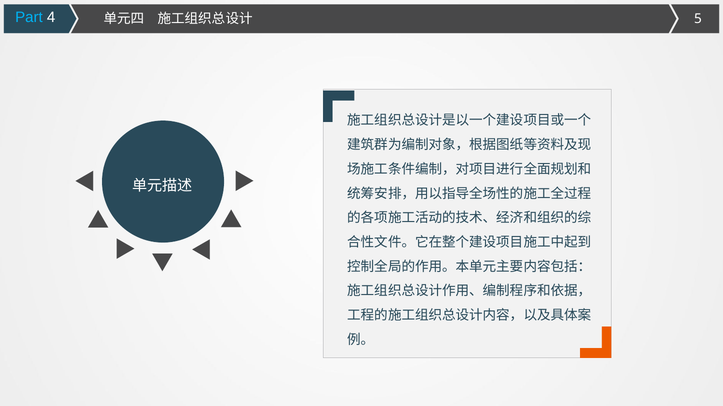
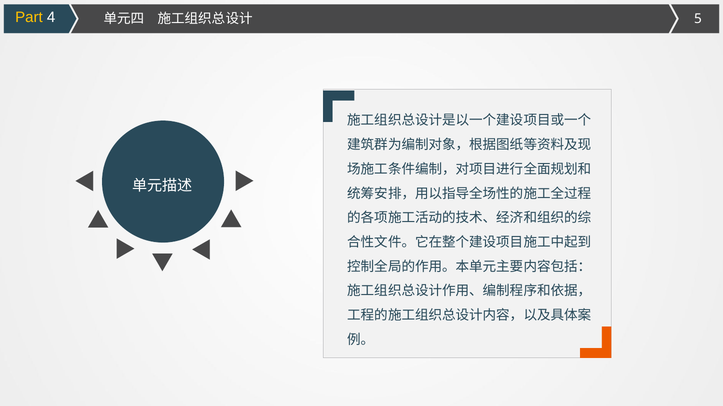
Part colour: light blue -> yellow
